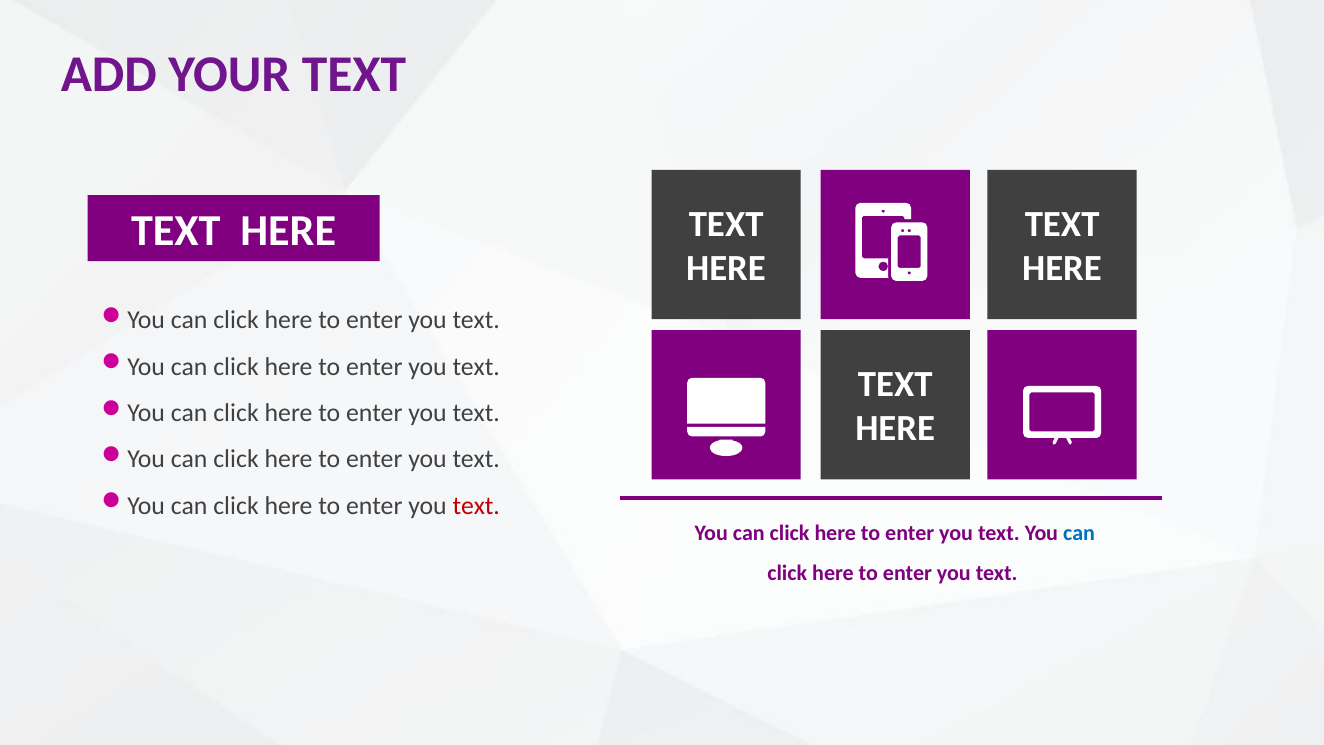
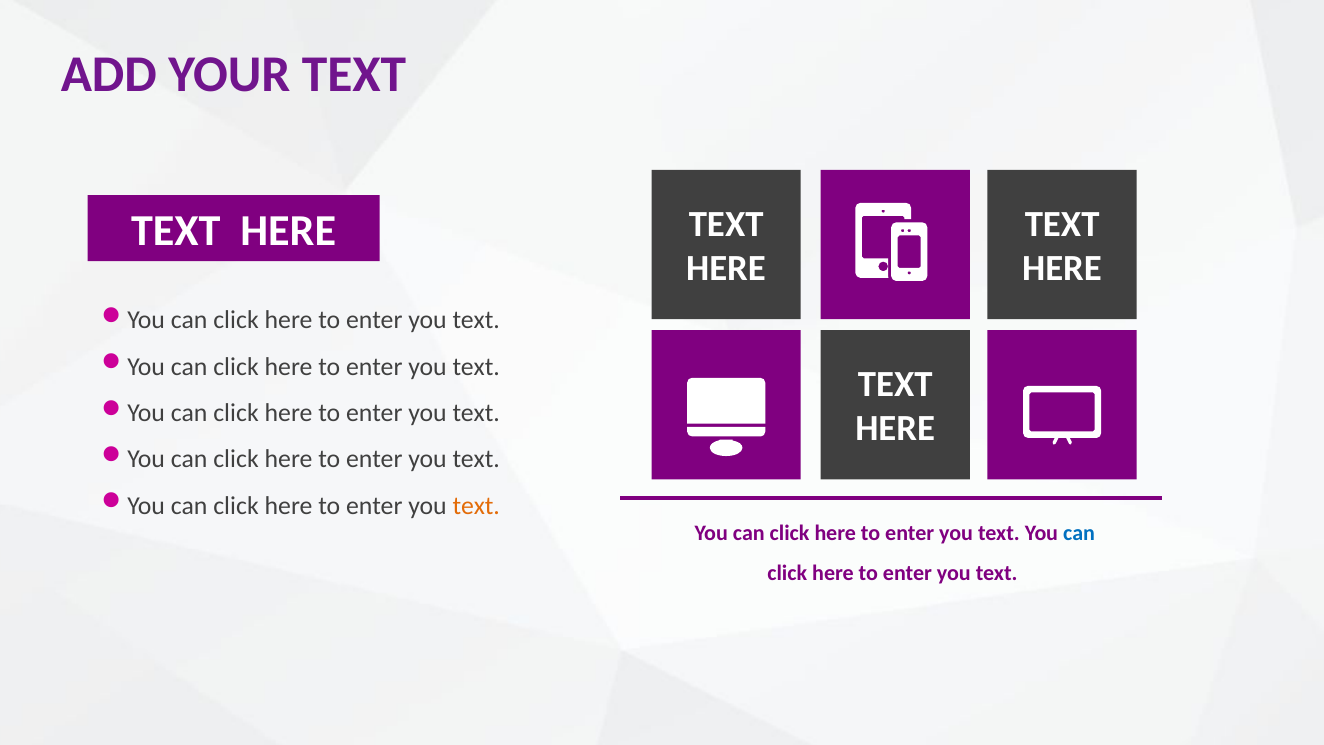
text at (476, 506) colour: red -> orange
